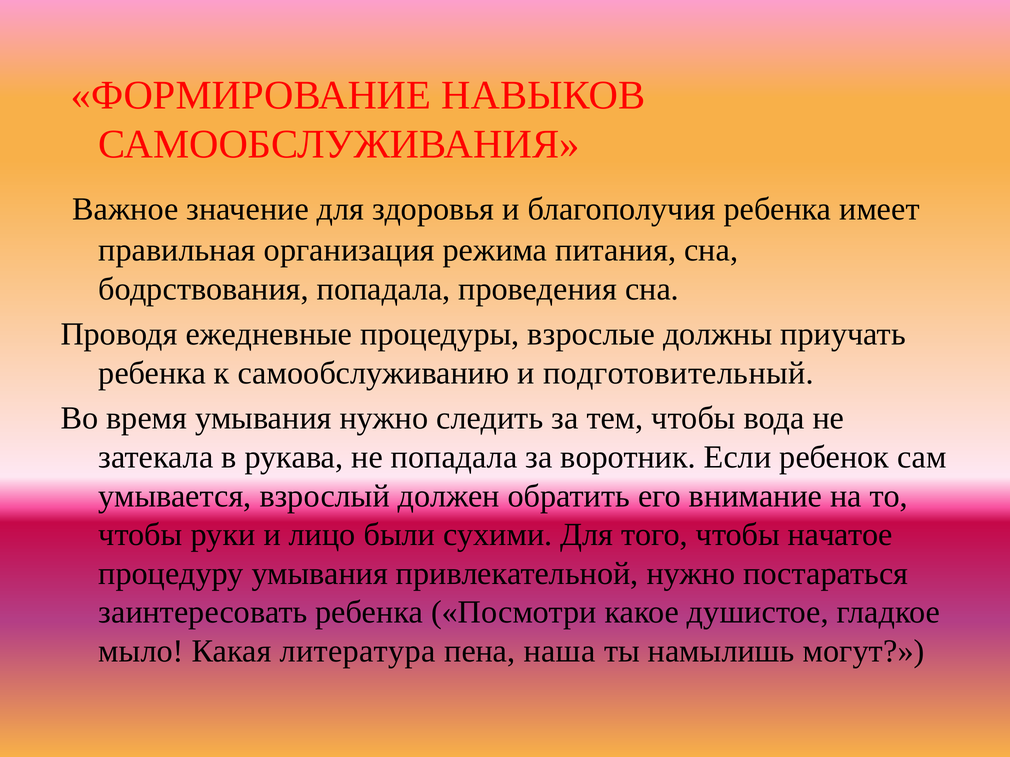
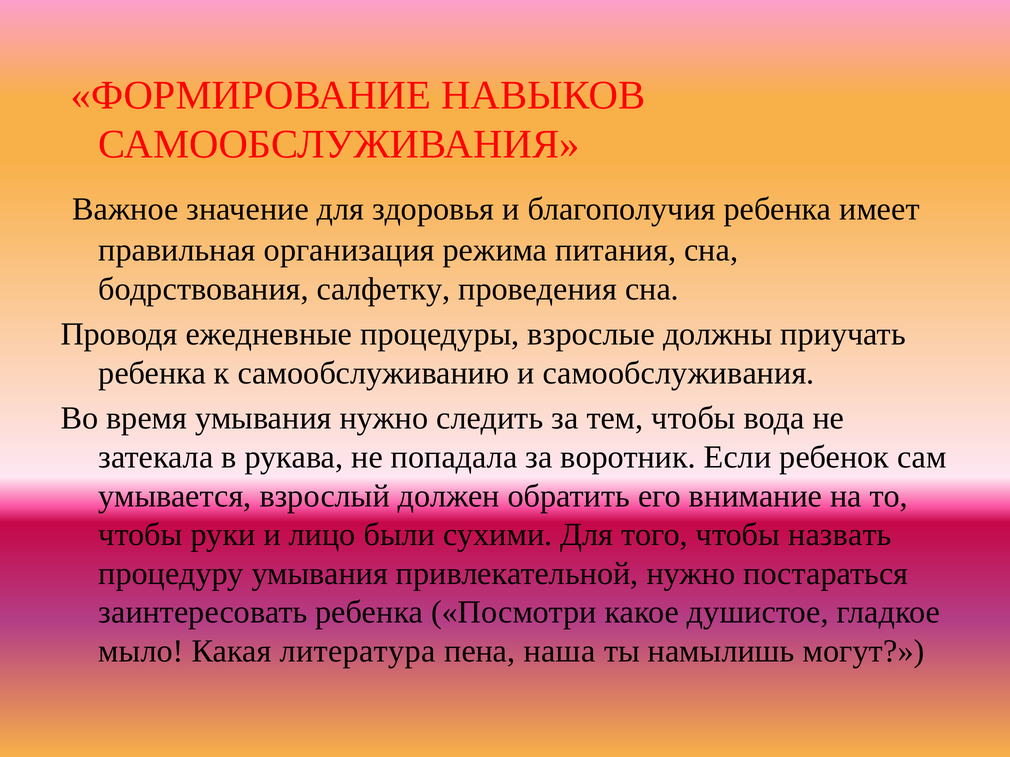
бодрствования попадала: попадала -> салфетку
и подготовительный: подготовительный -> самообслуживания
начатое: начатое -> назвать
